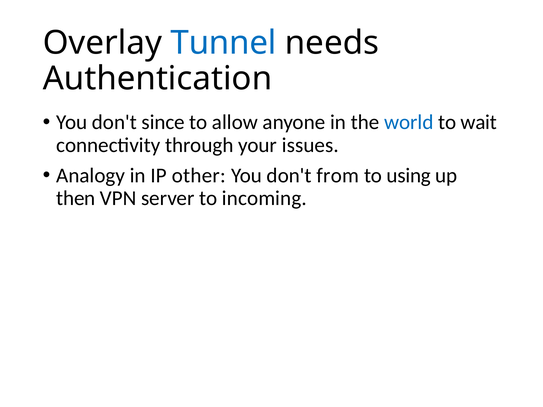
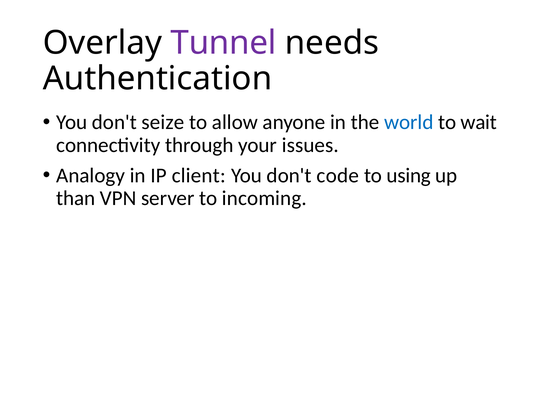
Tunnel colour: blue -> purple
since: since -> seize
other: other -> client
from: from -> code
then: then -> than
